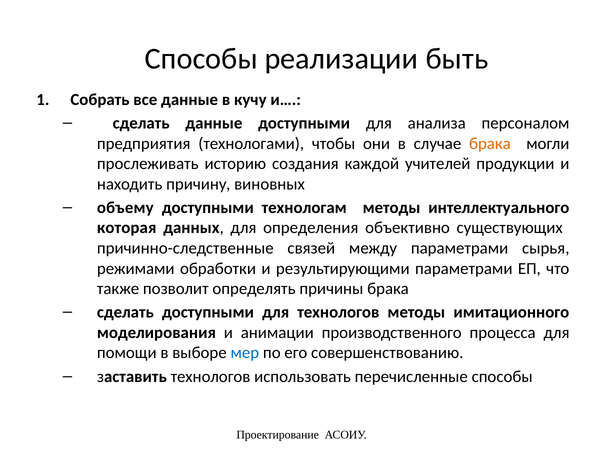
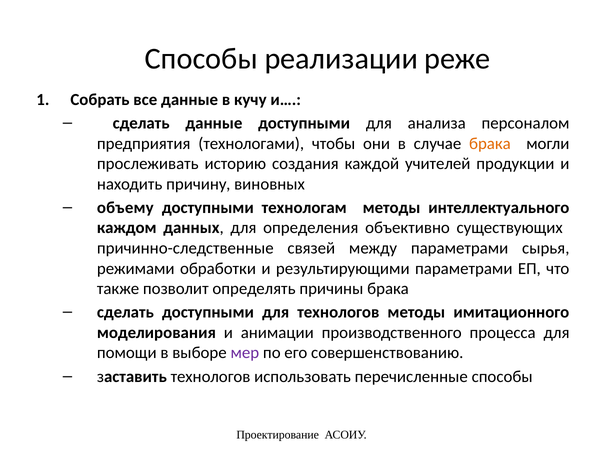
быть: быть -> реже
которая: которая -> каждом
мер colour: blue -> purple
